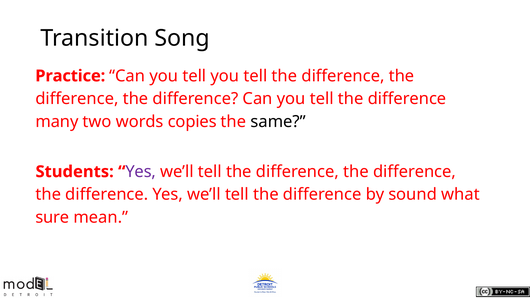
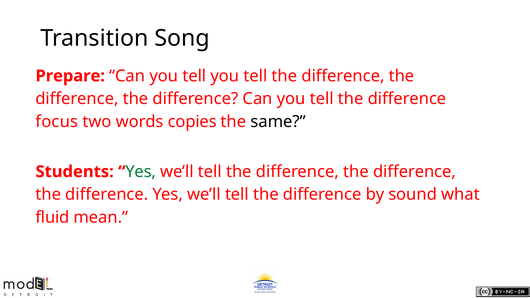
Practice: Practice -> Prepare
many: many -> focus
Yes at (141, 172) colour: purple -> green
sure: sure -> fluid
